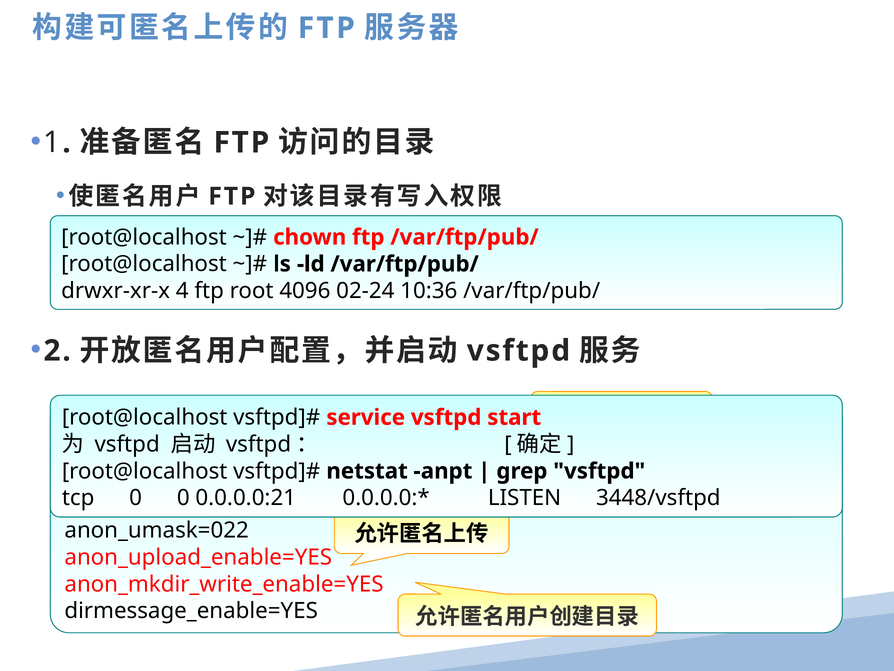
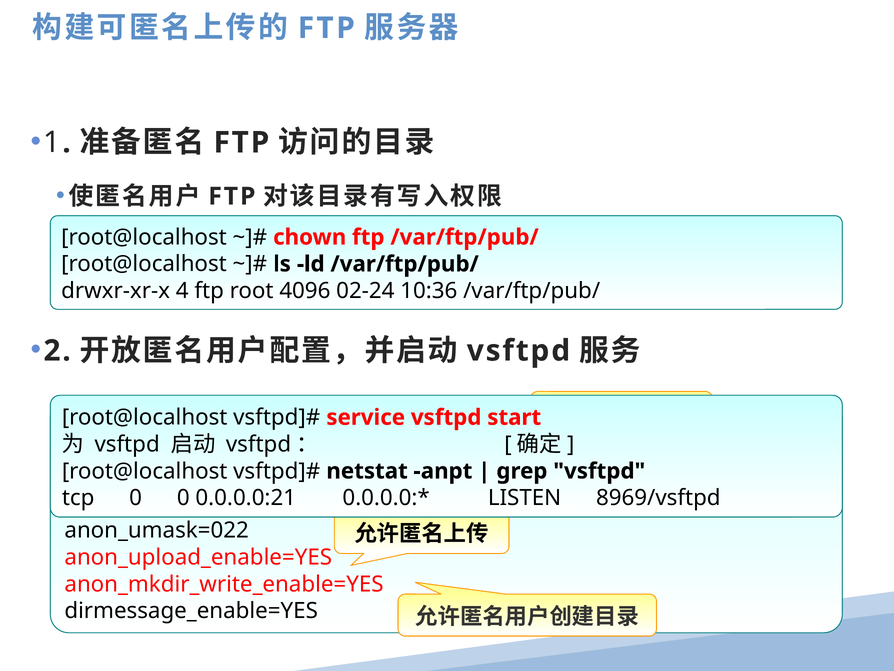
3448/vsftpd: 3448/vsftpd -> 8969/vsftpd
